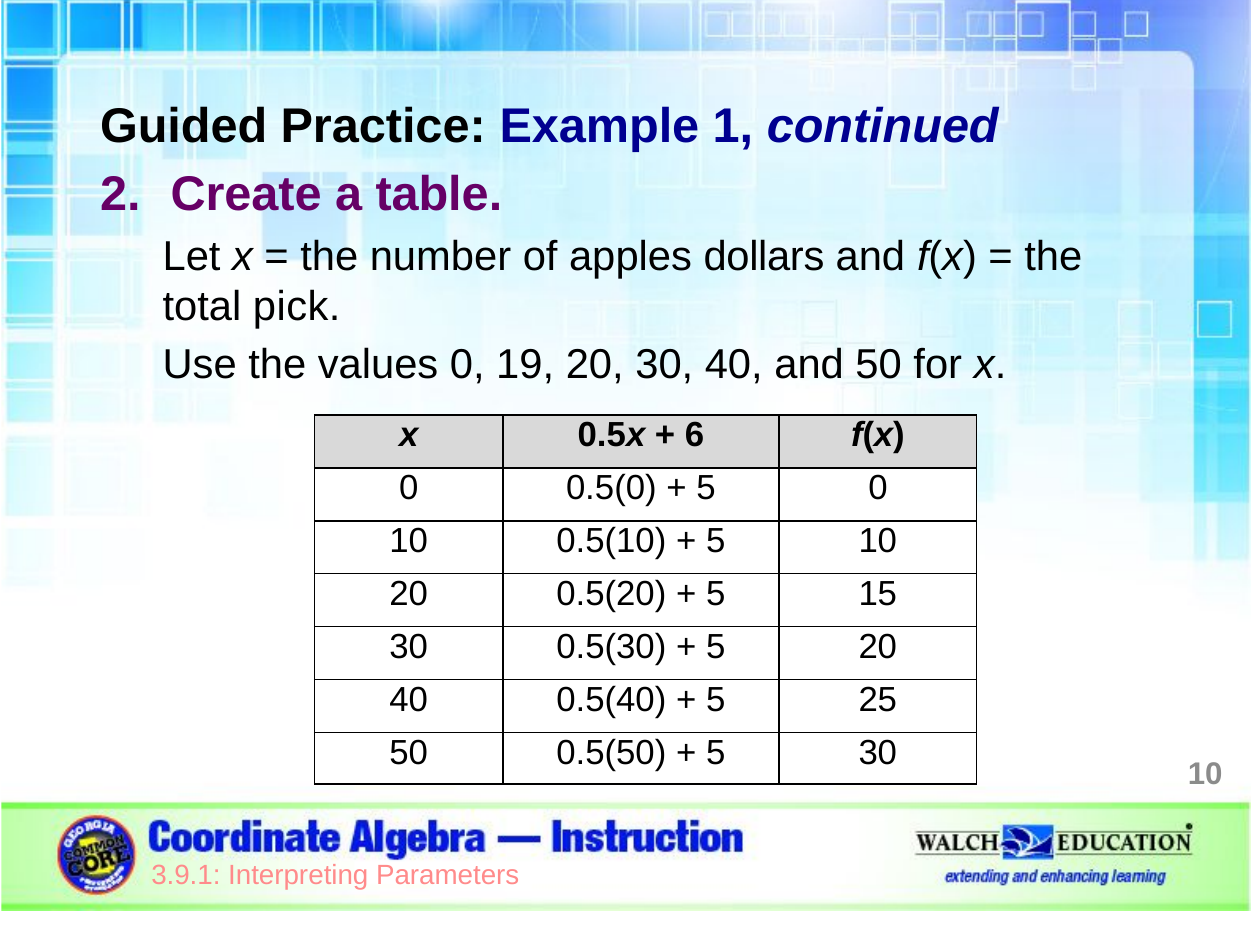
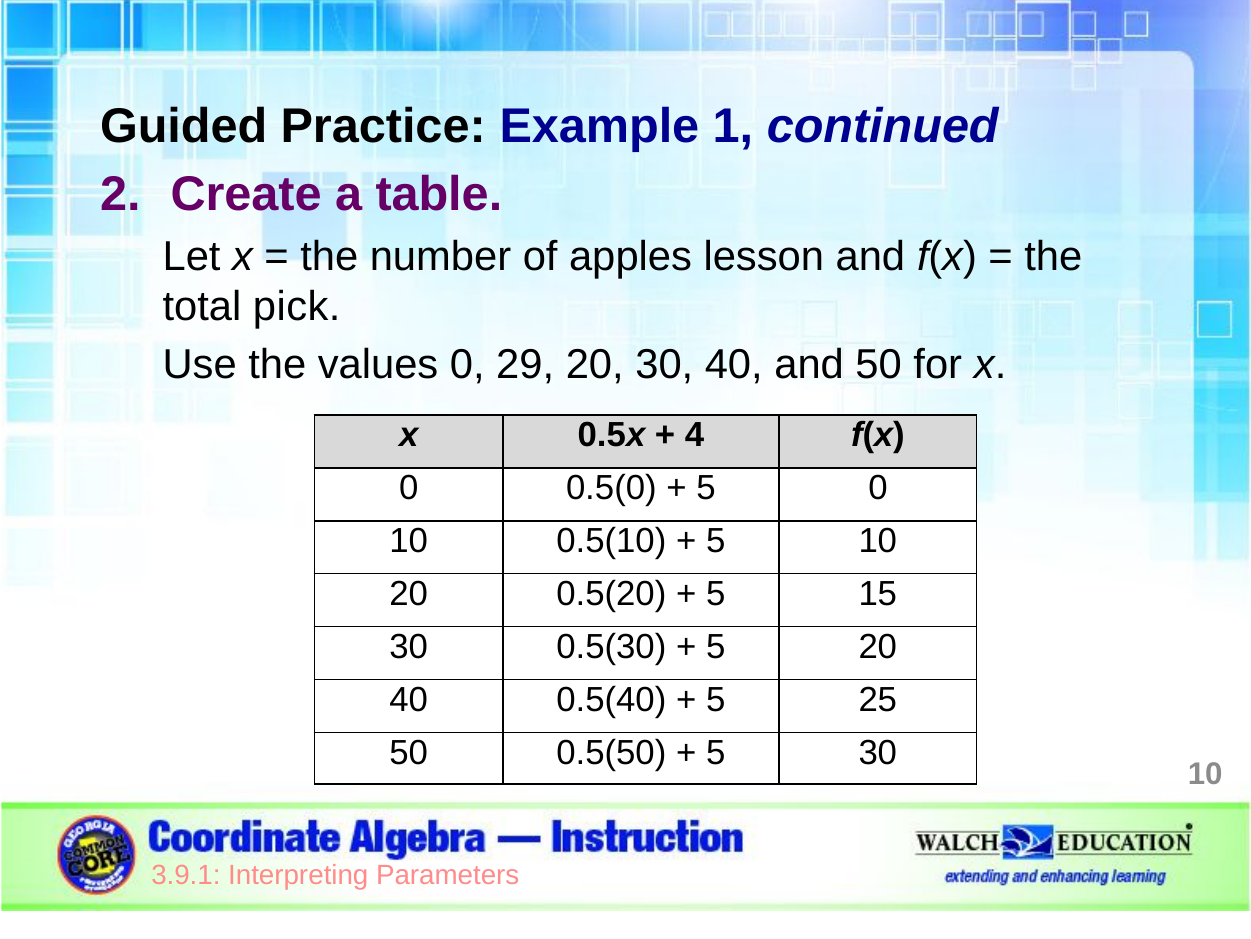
dollars: dollars -> lesson
19: 19 -> 29
6: 6 -> 4
